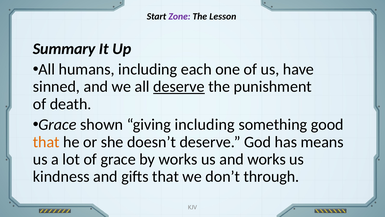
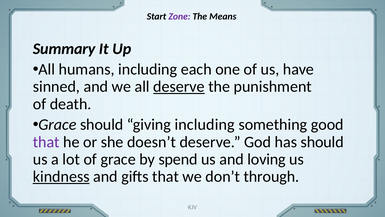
Lesson: Lesson -> Means
Grace shown: shown -> should
that at (46, 142) colour: orange -> purple
has means: means -> should
by works: works -> spend
and works: works -> loving
kindness underline: none -> present
